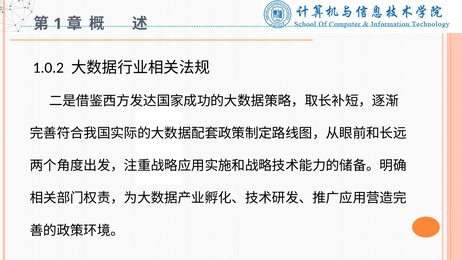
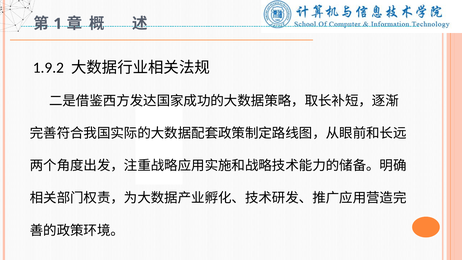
1.0.2: 1.0.2 -> 1.9.2
